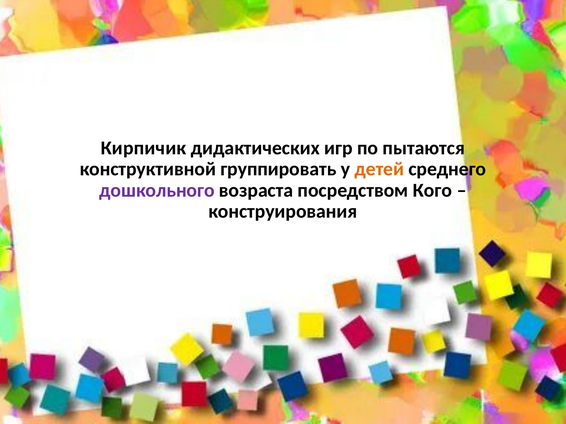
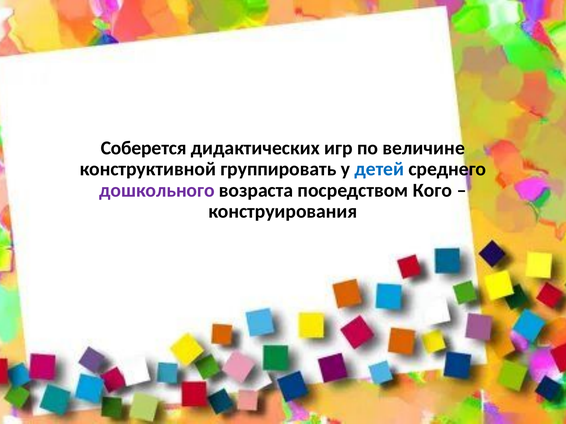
Кирпичик: Кирпичик -> Соберется
пытаются: пытаются -> величине
детей colour: orange -> blue
